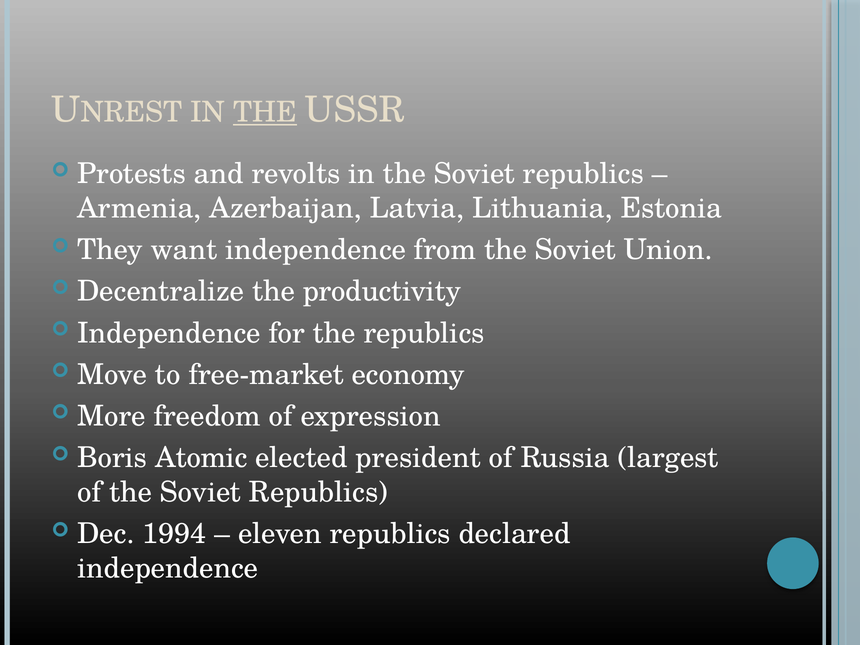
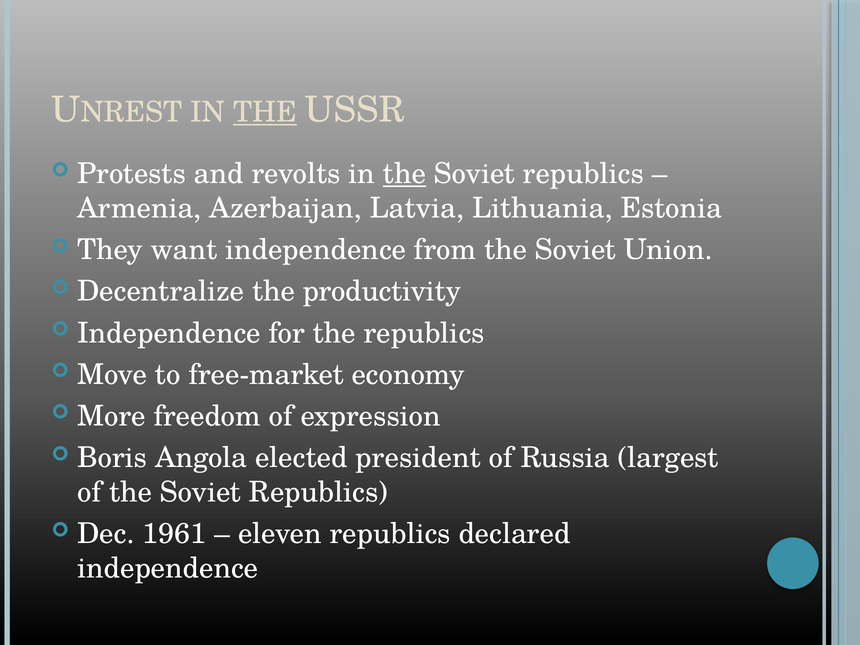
the at (404, 174) underline: none -> present
Atomic: Atomic -> Angola
1994: 1994 -> 1961
